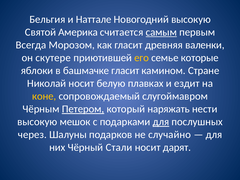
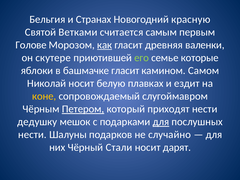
Наттале: Наттале -> Странах
Новогодний высокую: высокую -> красную
Америка: Америка -> Ветками
самым underline: present -> none
Всегда: Всегда -> Голове
как underline: none -> present
его colour: yellow -> light green
Стране: Стране -> Самом
наряжать: наряжать -> приходят
высокую at (37, 122): высокую -> дедушку
через at (32, 135): через -> нести
